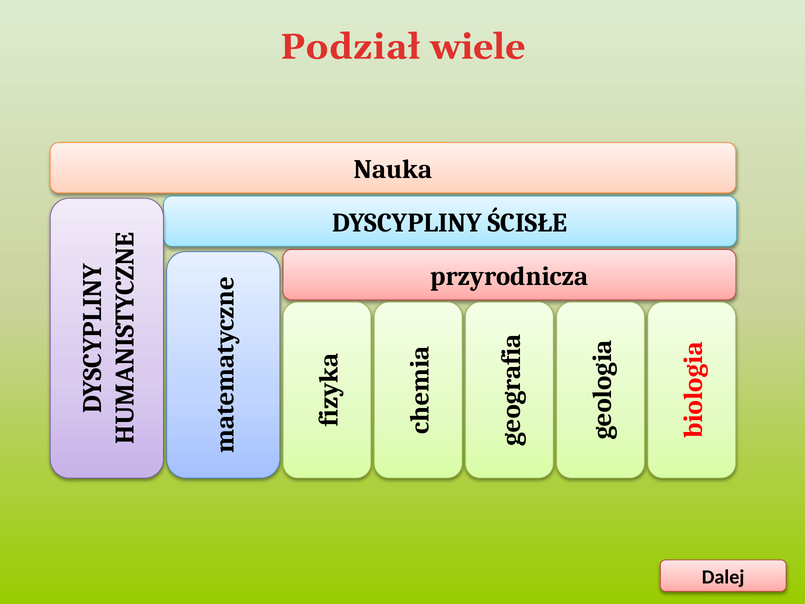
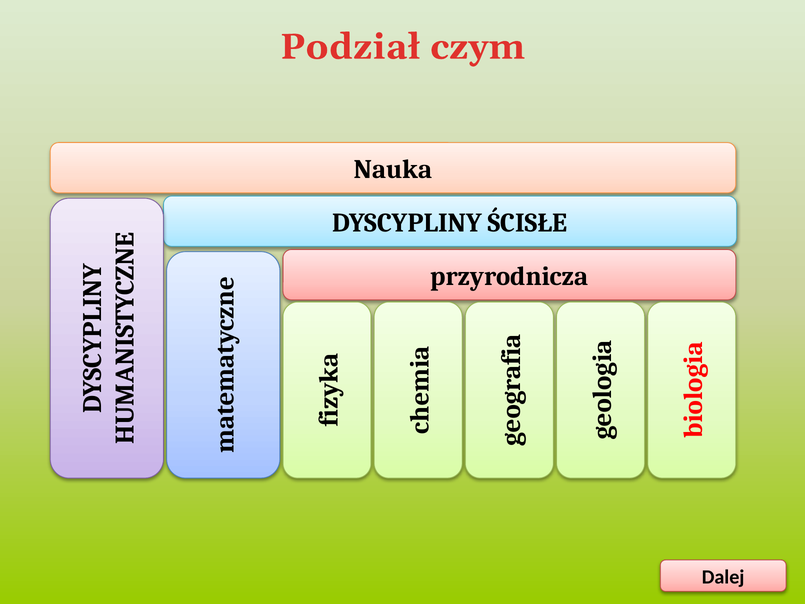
wiele: wiele -> czym
